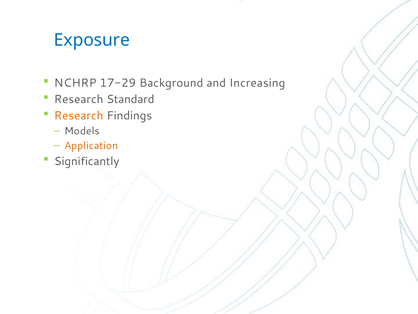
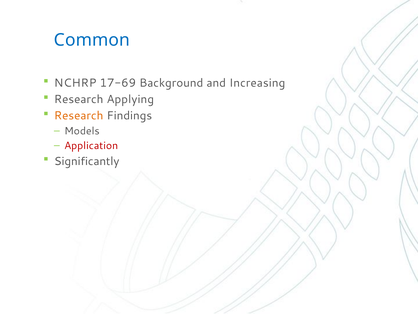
Exposure: Exposure -> Common
17-29: 17-29 -> 17-69
Standard: Standard -> Applying
Application colour: orange -> red
